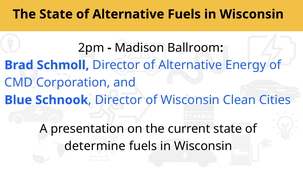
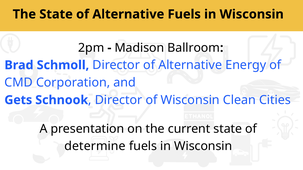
Blue: Blue -> Gets
